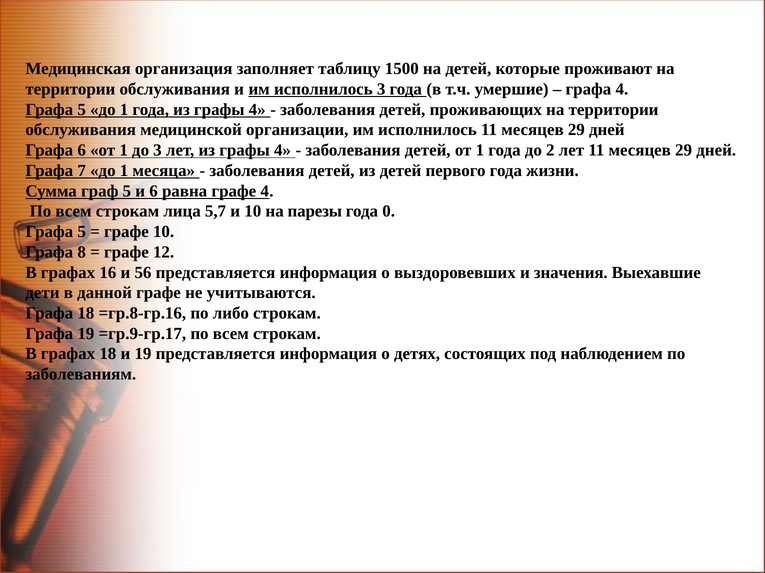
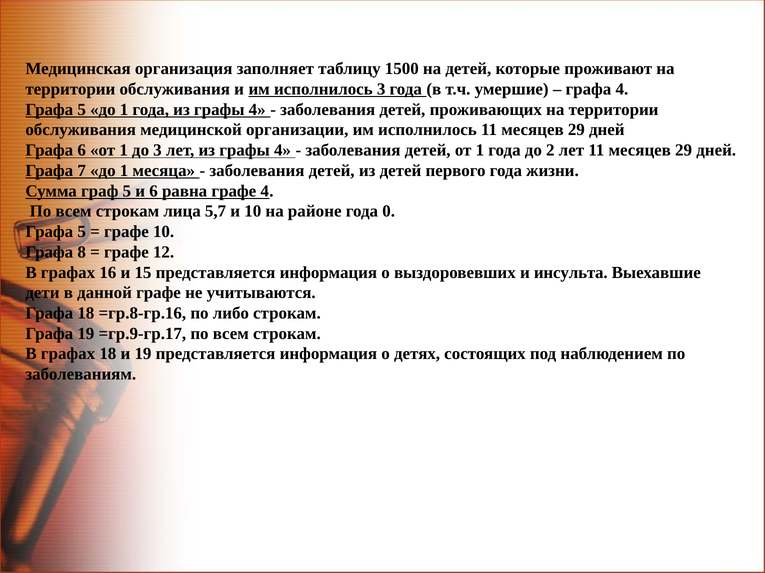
парезы: парезы -> районе
56: 56 -> 15
значения: значения -> инсульта
